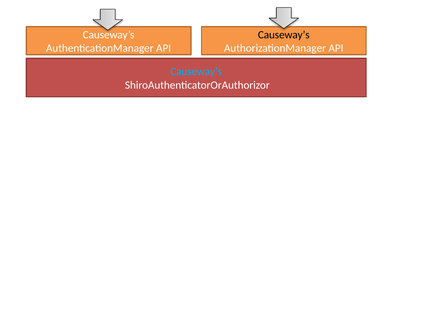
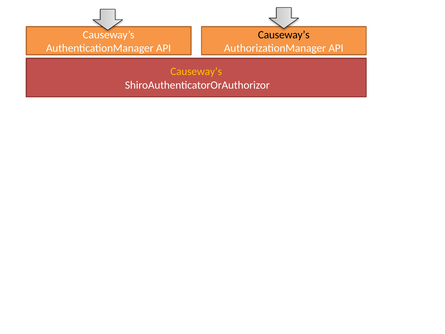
Causeway’s at (196, 72) colour: light blue -> yellow
